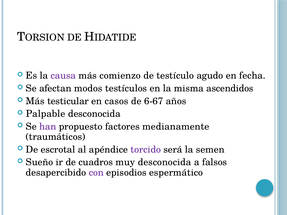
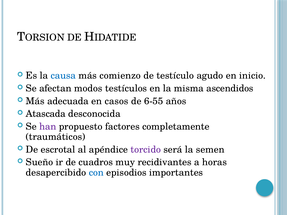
causa colour: purple -> blue
fecha: fecha -> inicio
testicular: testicular -> adecuada
6-67: 6-67 -> 6-55
Palpable: Palpable -> Atascada
medianamente: medianamente -> completamente
muy desconocida: desconocida -> recidivantes
falsos: falsos -> horas
con colour: purple -> blue
espermático: espermático -> importantes
